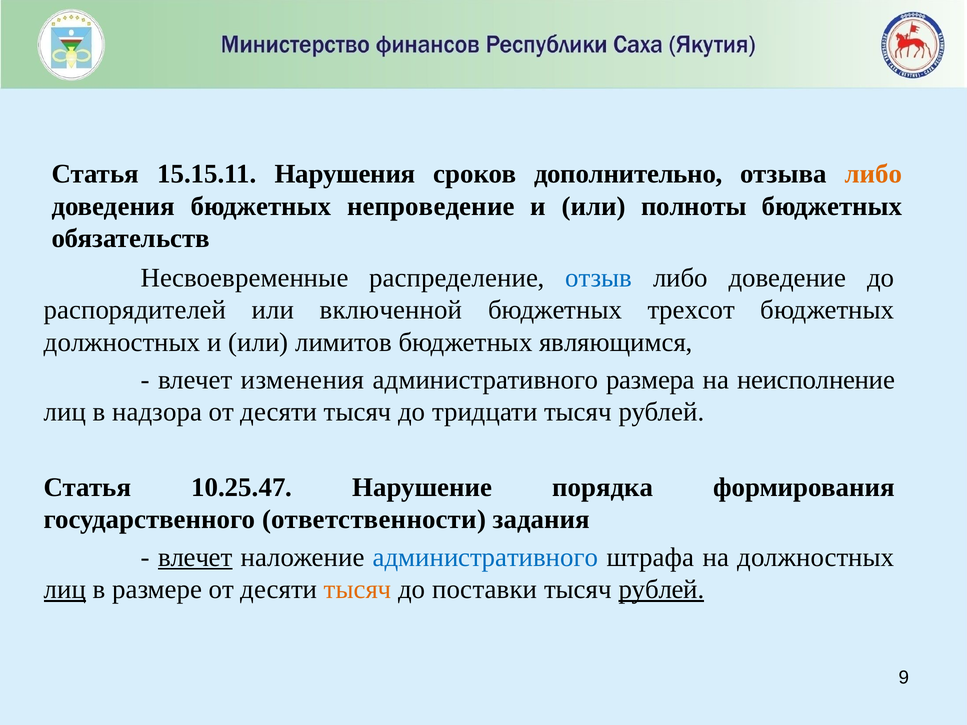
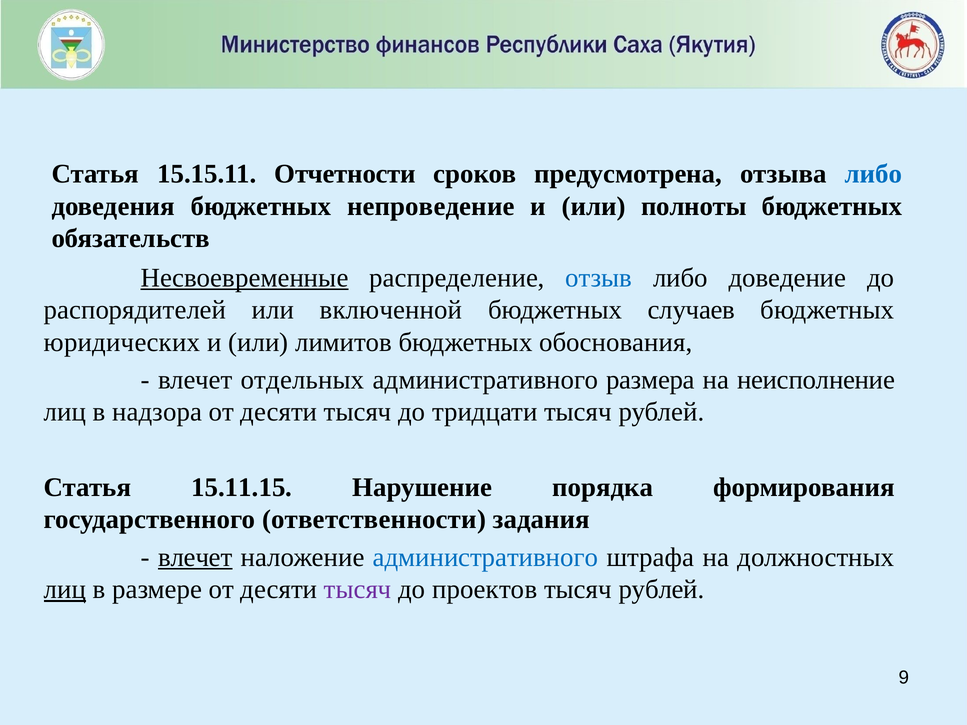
Нарушения: Нарушения -> Отчетности
дополнительно: дополнительно -> предусмотрена
либо at (874, 174) colour: orange -> blue
Несвоевременные underline: none -> present
трехсот: трехсот -> случаев
должностных at (122, 342): должностных -> юридических
являющимся: являющимся -> обоснования
изменения: изменения -> отдельных
10.25.47: 10.25.47 -> 15.11.15
тысяч at (358, 590) colour: orange -> purple
поставки: поставки -> проектов
рублей at (661, 590) underline: present -> none
